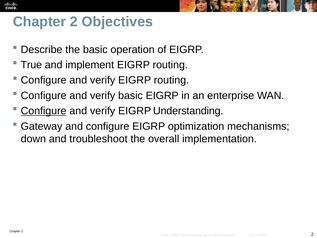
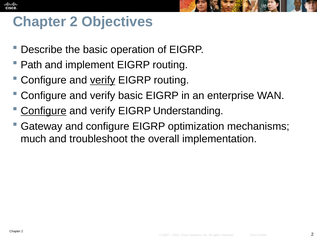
True: True -> Path
verify at (103, 80) underline: none -> present
down: down -> much
